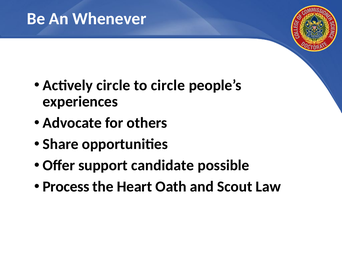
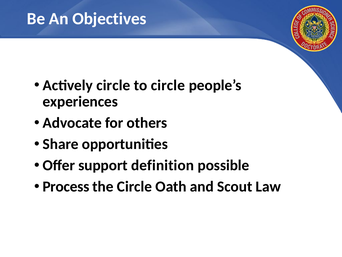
Whenever: Whenever -> Objectives
candidate: candidate -> definition
the Heart: Heart -> Circle
